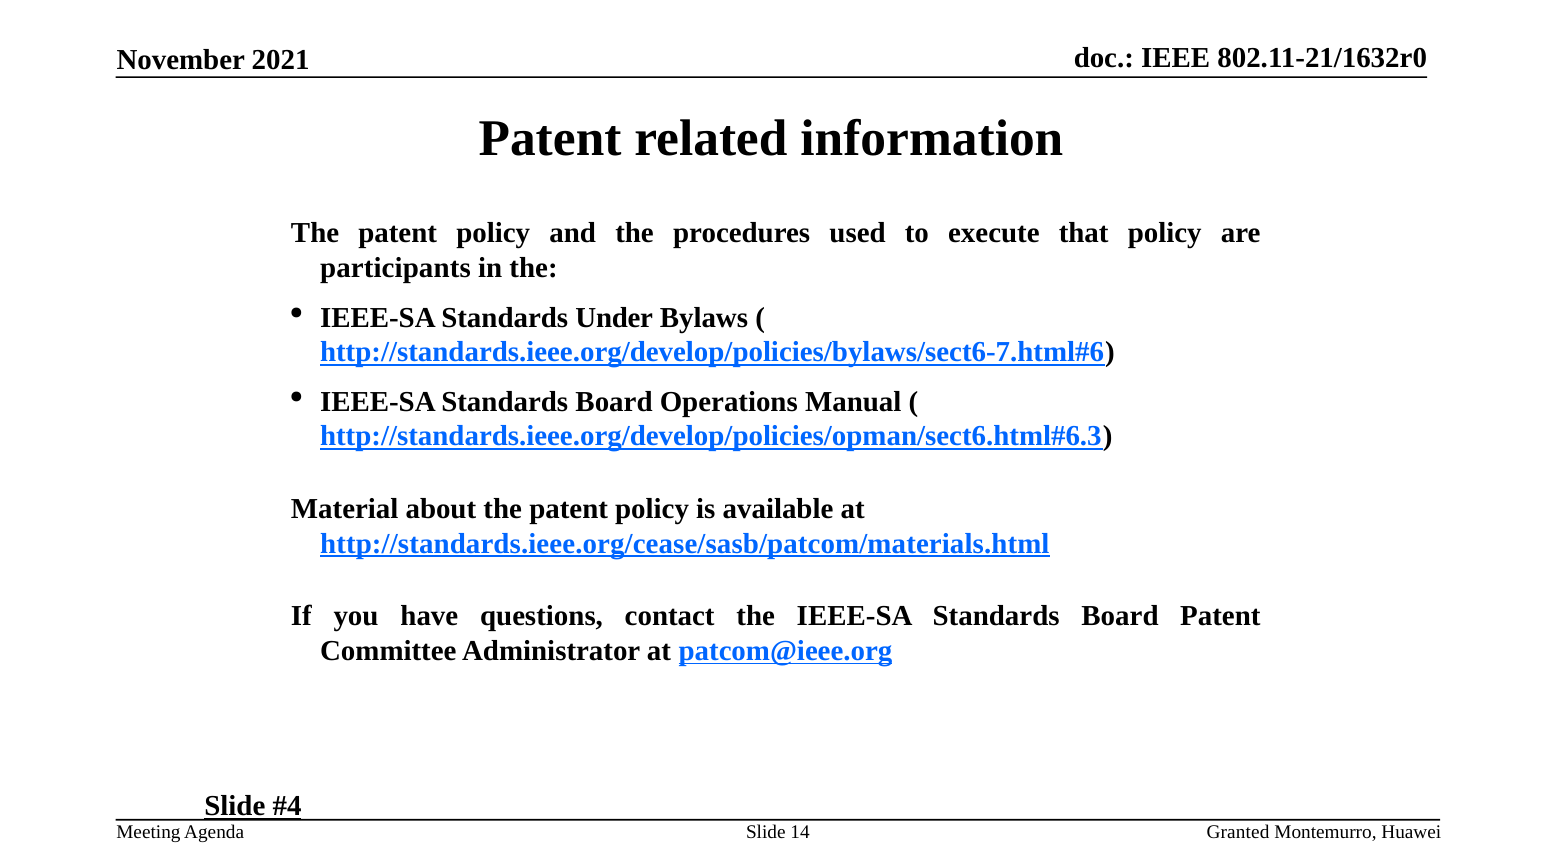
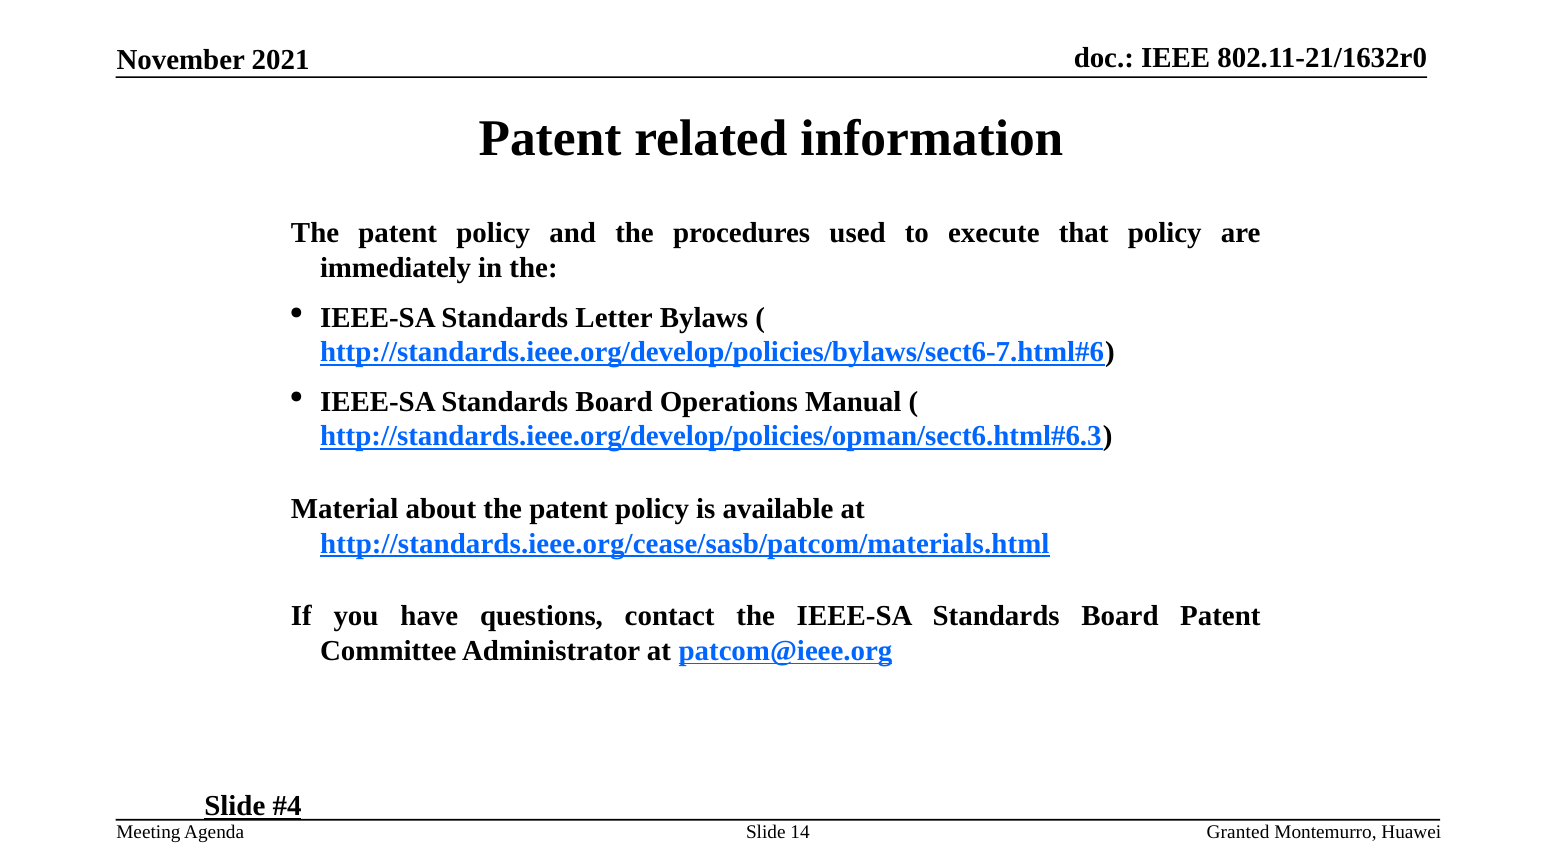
participants: participants -> immediately
Under: Under -> Letter
